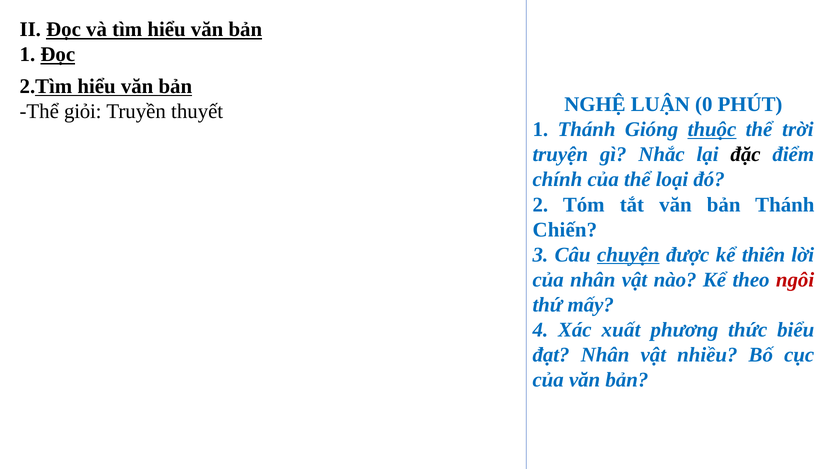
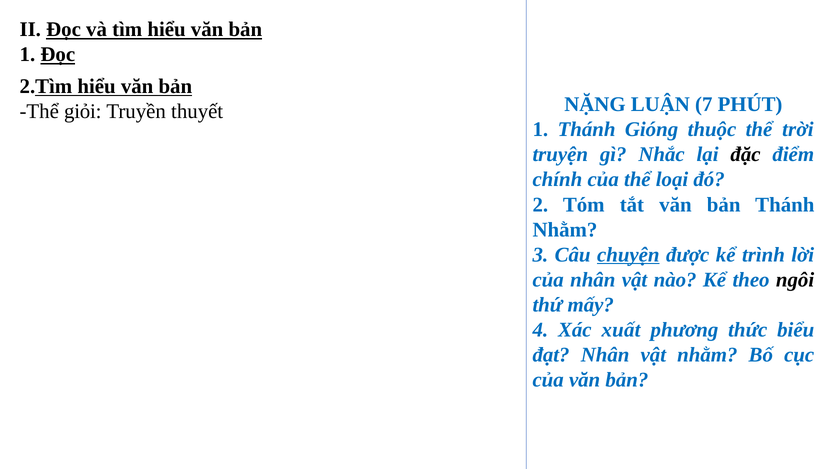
NGHỆ: NGHỆ -> NẶNG
0: 0 -> 7
thuộc underline: present -> none
Chiến at (565, 230): Chiến -> Nhằm
thiên: thiên -> trình
ngôi colour: red -> black
vật nhiều: nhiều -> nhằm
